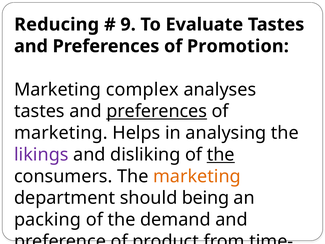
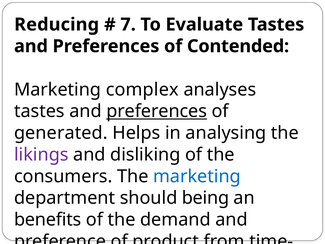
9: 9 -> 7
Promotion: Promotion -> Contended
marketing at (61, 133): marketing -> generated
the at (221, 154) underline: present -> none
marketing at (197, 176) colour: orange -> blue
packing: packing -> benefits
